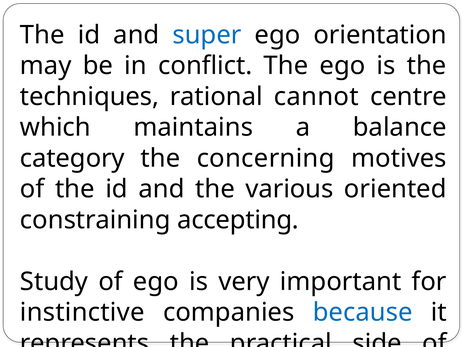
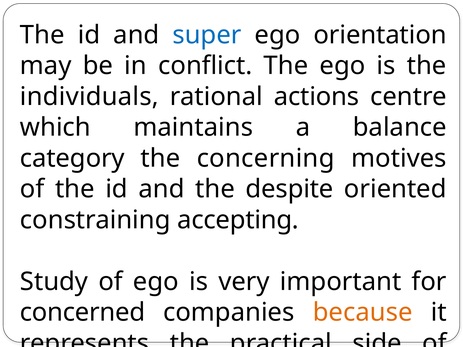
techniques: techniques -> individuals
cannot: cannot -> actions
various: various -> despite
instinctive: instinctive -> concerned
because colour: blue -> orange
